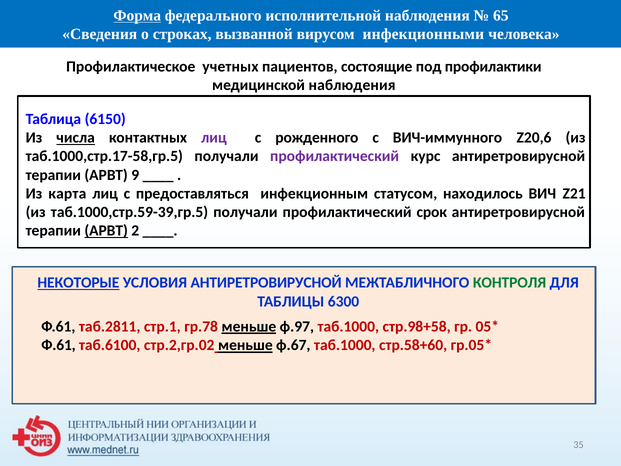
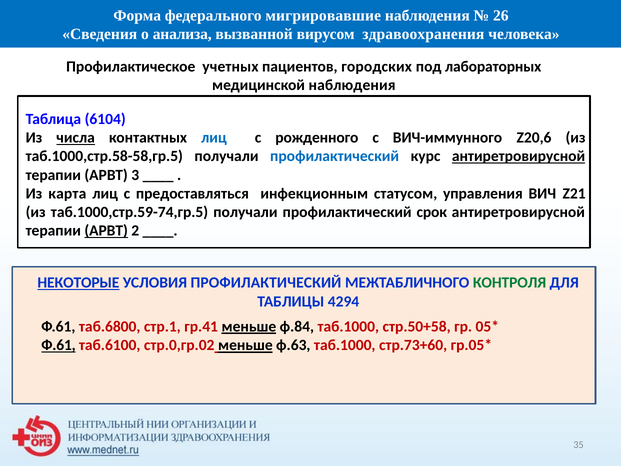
Форма underline: present -> none
исполнительной: исполнительной -> мигрировавшие
65: 65 -> 26
строках: строках -> анализа
инфекционными: инфекционными -> здравоохранения
состоящие: состоящие -> городских
профилактики: профилактики -> лабораторных
6150: 6150 -> 6104
лиц at (214, 138) colour: purple -> blue
таб.1000,стр.17-58,гр.5: таб.1000,стр.17-58,гр.5 -> таб.1000,стр.58-58,гр.5
профилактический at (335, 156) colour: purple -> blue
антиретровирусной at (519, 156) underline: none -> present
9: 9 -> 3
находилось: находилось -> управления
таб.1000,стр.59-39,гр.5: таб.1000,стр.59-39,гр.5 -> таб.1000,стр.59-74,гр.5
УСЛОВИЯ АНТИРЕТРОВИРУСНОЙ: АНТИРЕТРОВИРУСНОЙ -> ПРОФИЛАКТИЧЕСКИЙ
6300: 6300 -> 4294
таб.2811: таб.2811 -> таб.6800
гр.78: гр.78 -> гр.41
ф.97: ф.97 -> ф.84
стр.98+58: стр.98+58 -> стр.50+58
Ф.61 at (58, 345) underline: none -> present
стр.2,гр.02: стр.2,гр.02 -> стр.0,гр.02
ф.67: ф.67 -> ф.63
стр.58+60: стр.58+60 -> стр.73+60
